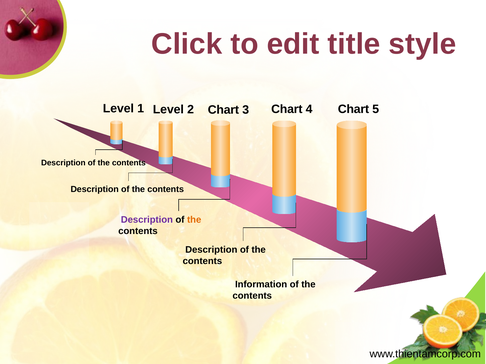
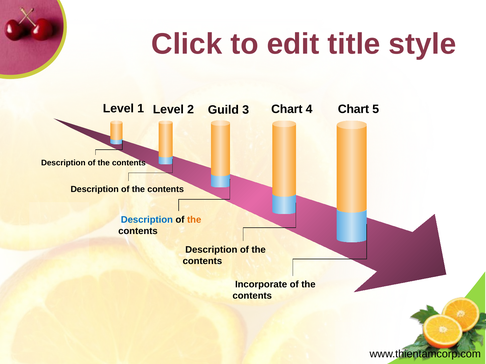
2 Chart: Chart -> Guild
Description at (147, 220) colour: purple -> blue
Information: Information -> Incorporate
